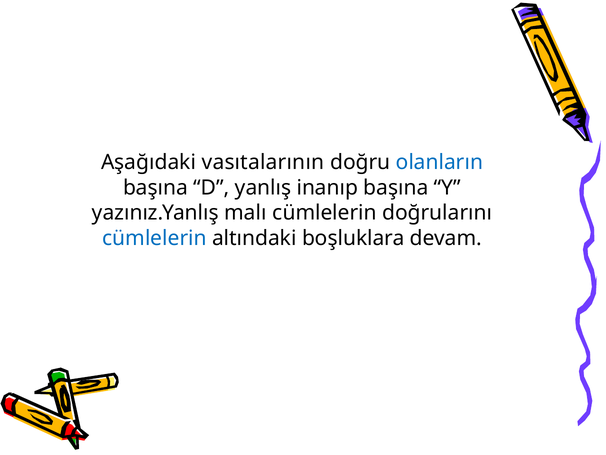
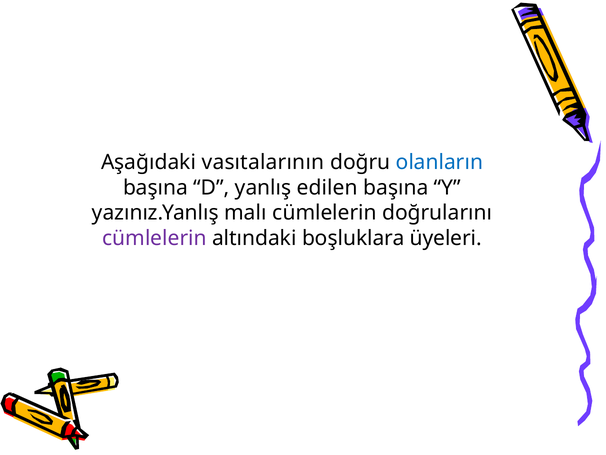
inanıp: inanıp -> edilen
cümlelerin at (154, 238) colour: blue -> purple
devam: devam -> üyeleri
